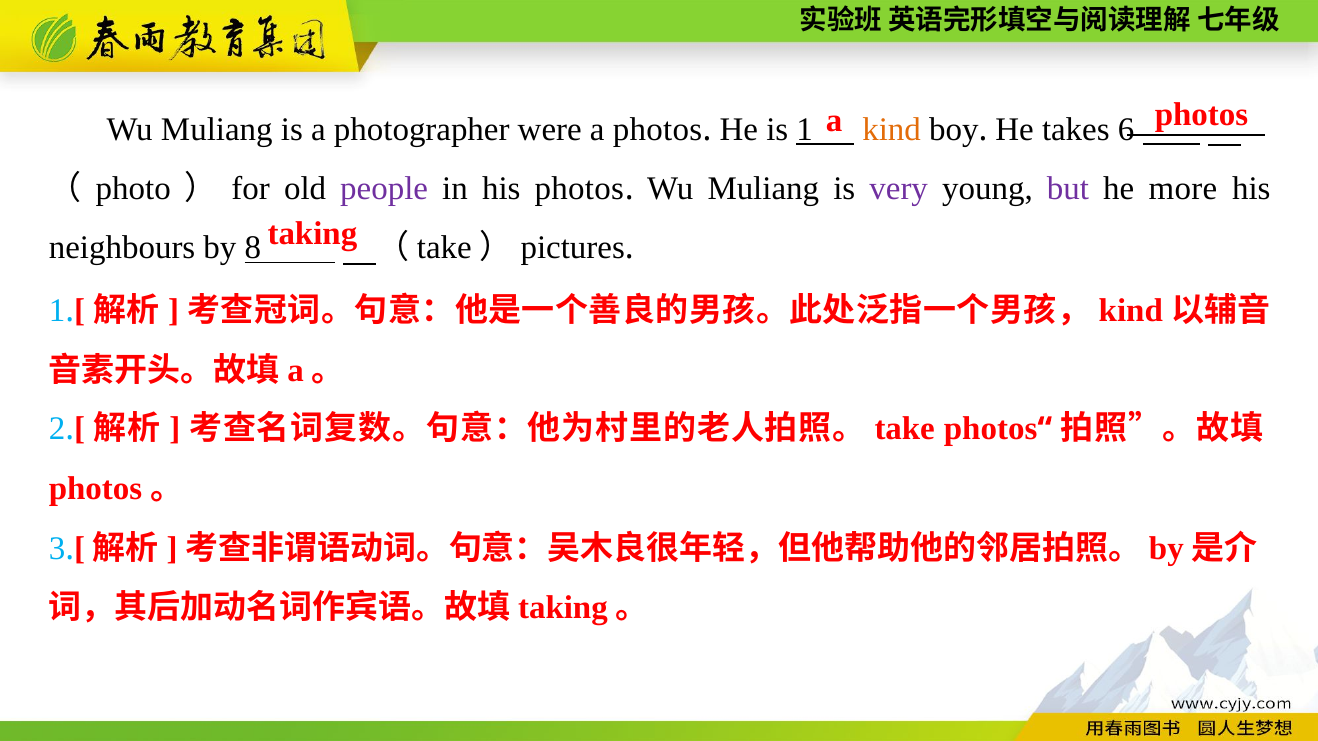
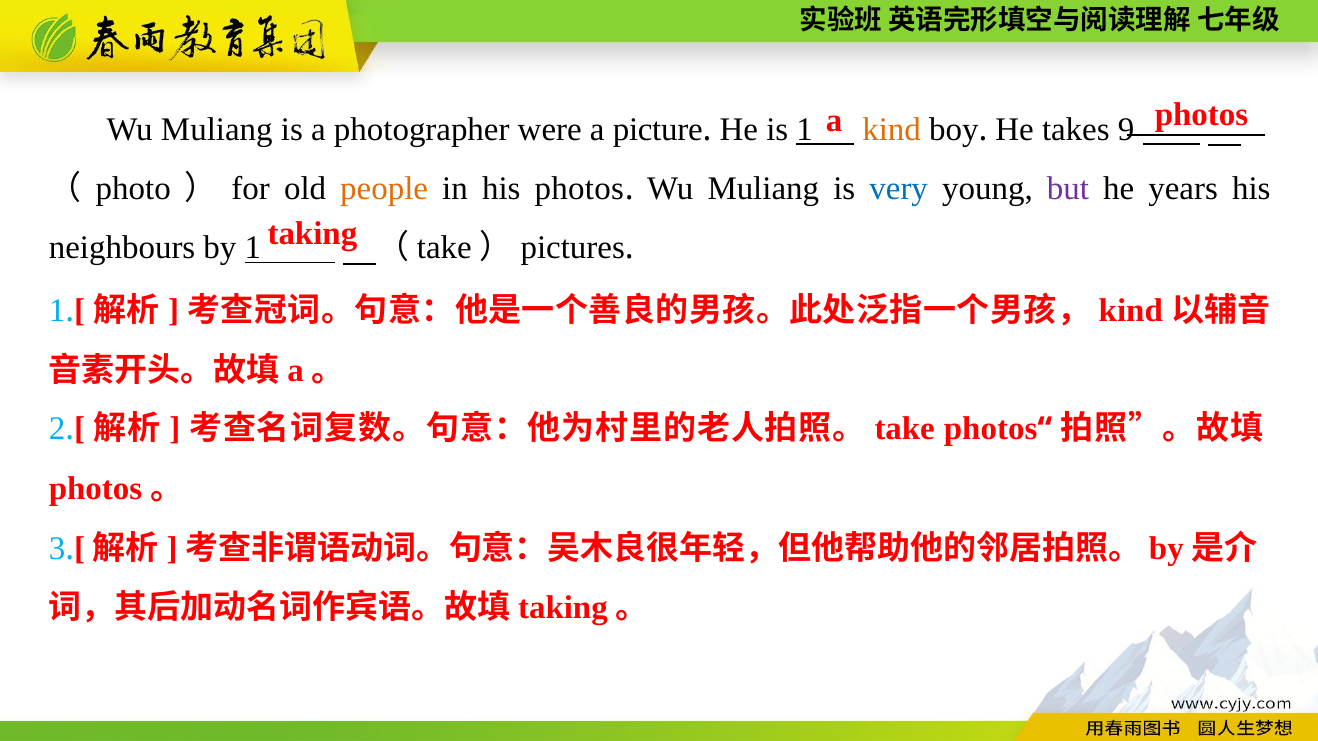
photos at (657, 129): photos -> picture
6: 6 -> 9
people colour: purple -> orange
very colour: purple -> blue
more: more -> years
by 8: 8 -> 1
